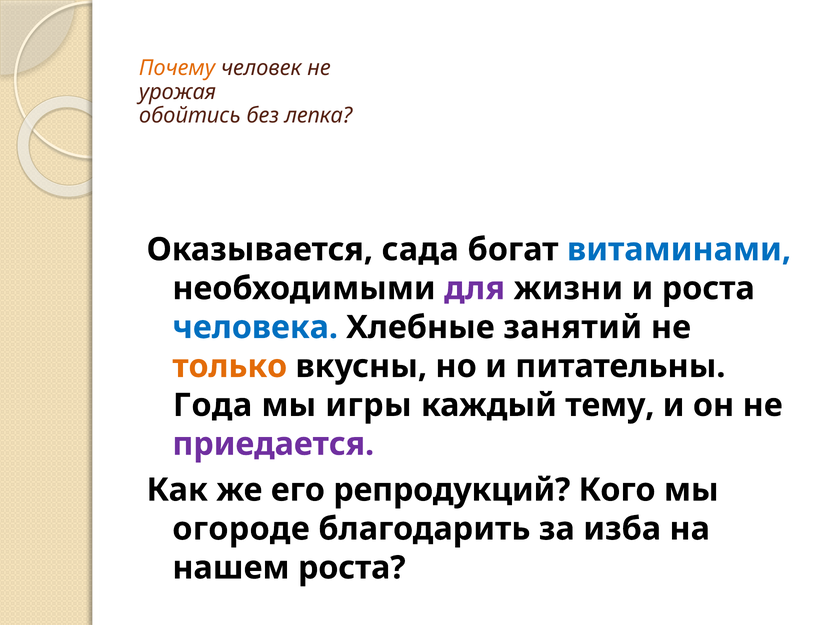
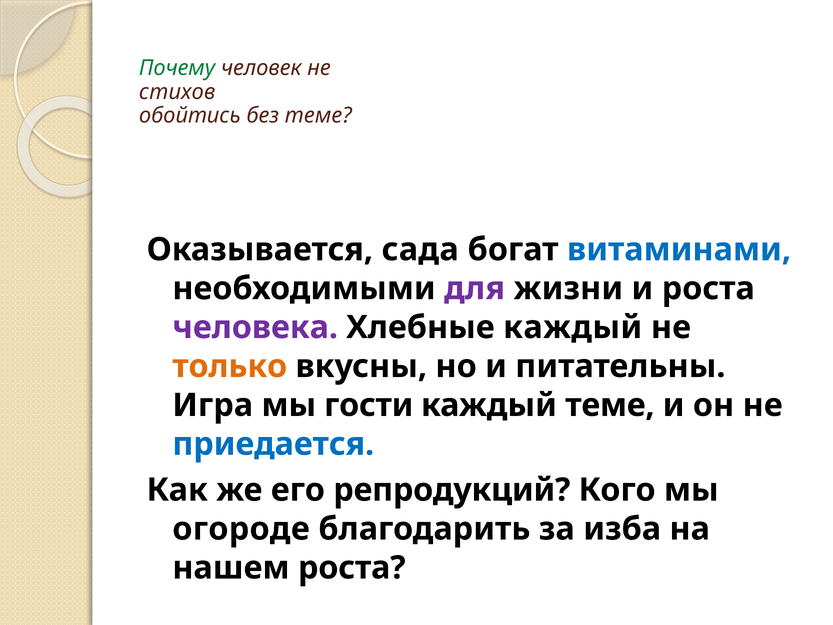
Почему colour: orange -> green
урожая: урожая -> стихов
без лепка: лепка -> теме
человека colour: blue -> purple
Хлебные занятий: занятий -> каждый
Года: Года -> Игра
игры: игры -> гости
каждый тему: тему -> теме
приедается colour: purple -> blue
